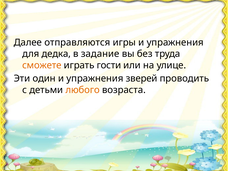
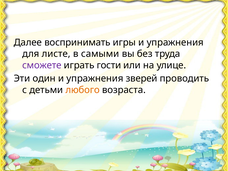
отправляются: отправляются -> воспринимать
дедка: дедка -> листе
задание: задание -> самыми
сможете colour: orange -> purple
